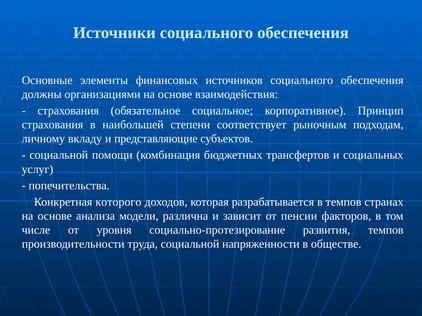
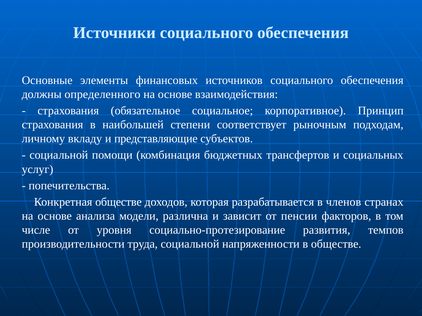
организациями: организациями -> определенного
Конкретная которого: которого -> обществе
в темпов: темпов -> членов
